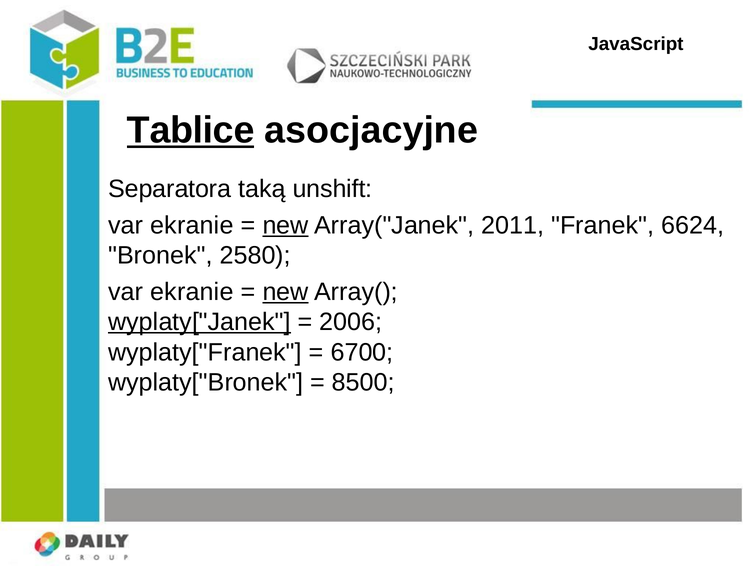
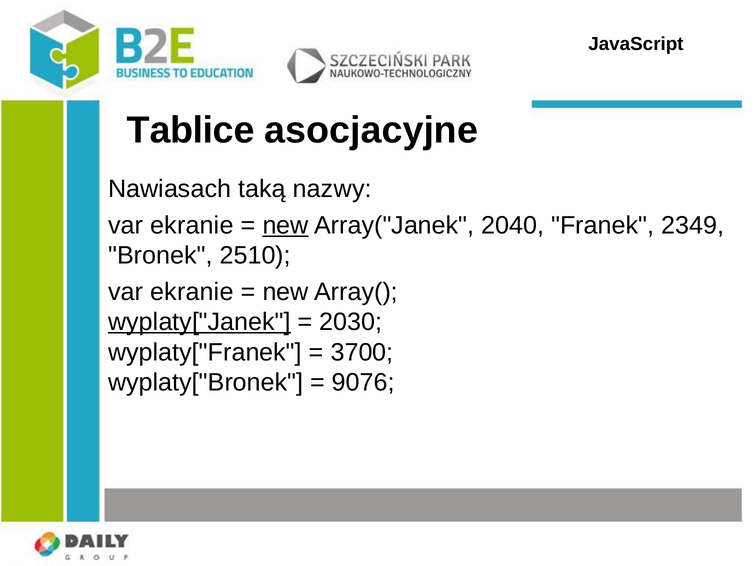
Tablice underline: present -> none
Separatora: Separatora -> Nawiasach
unshift: unshift -> nazwy
2011: 2011 -> 2040
6624: 6624 -> 2349
2580: 2580 -> 2510
new at (286, 292) underline: present -> none
2006: 2006 -> 2030
6700: 6700 -> 3700
8500: 8500 -> 9076
